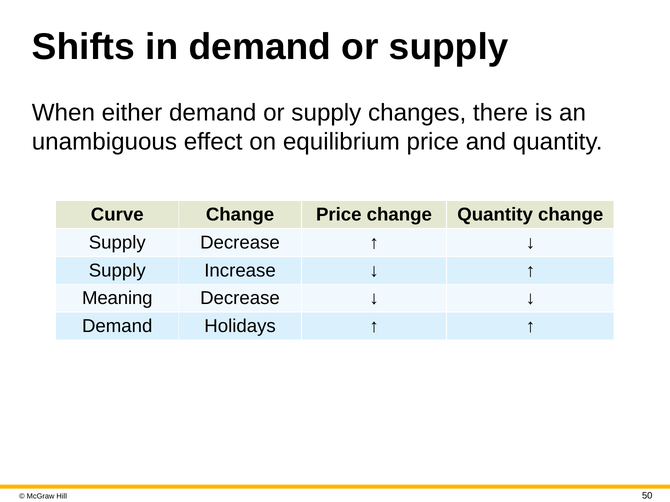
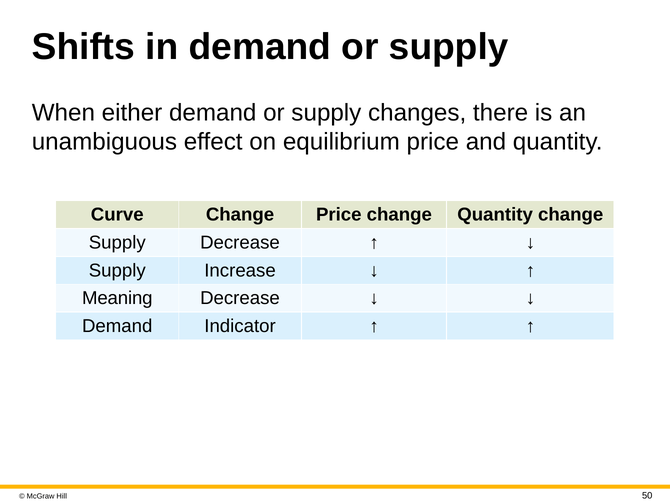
Holidays: Holidays -> Indicator
